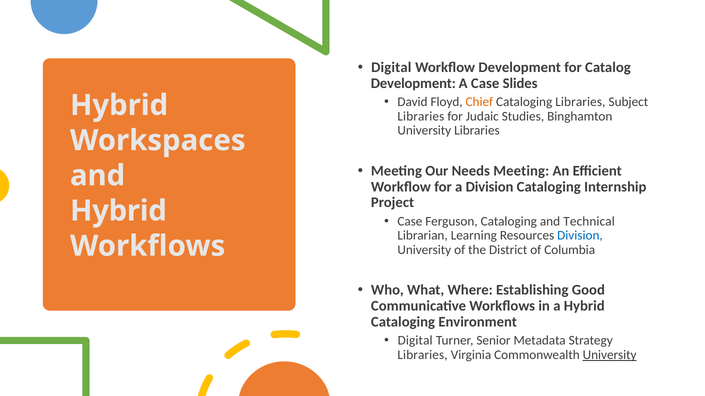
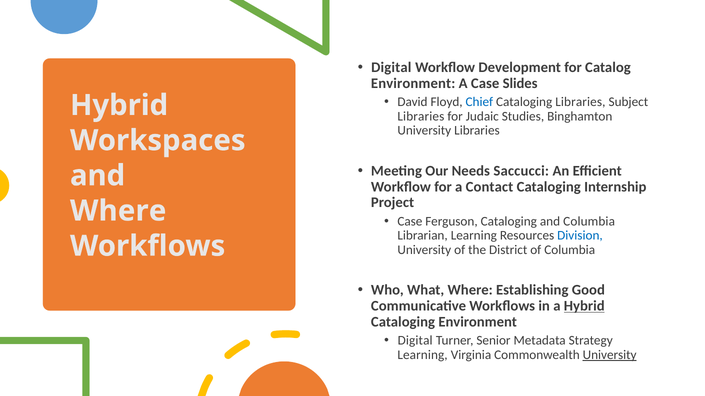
Development at (413, 83): Development -> Environment
Chief colour: orange -> blue
Needs Meeting: Meeting -> Saccucci
a Division: Division -> Contact
Hybrid at (118, 211): Hybrid -> Where
and Technical: Technical -> Columbia
Hybrid at (584, 306) underline: none -> present
Libraries at (423, 355): Libraries -> Learning
